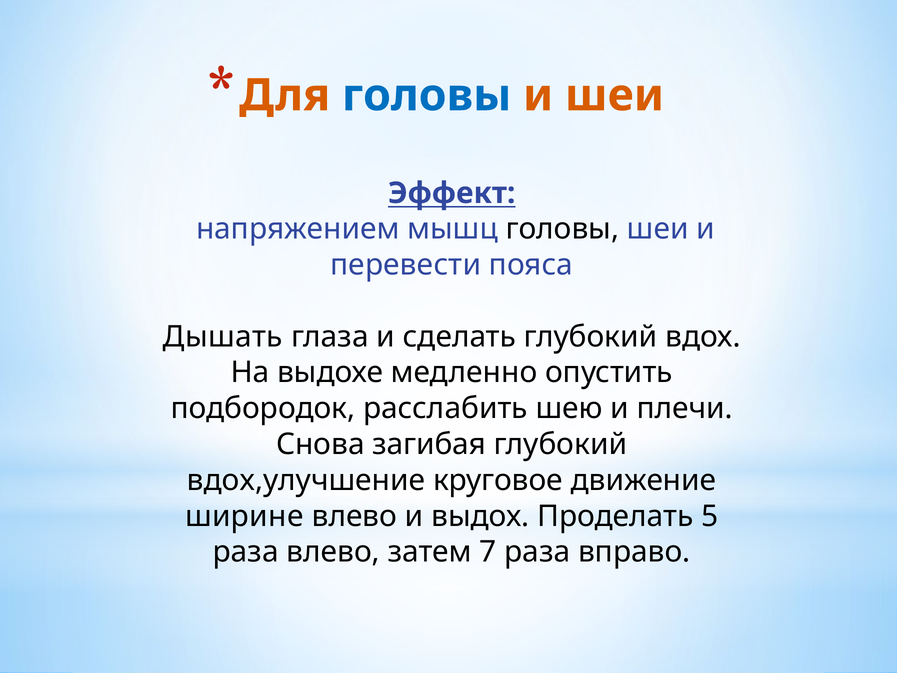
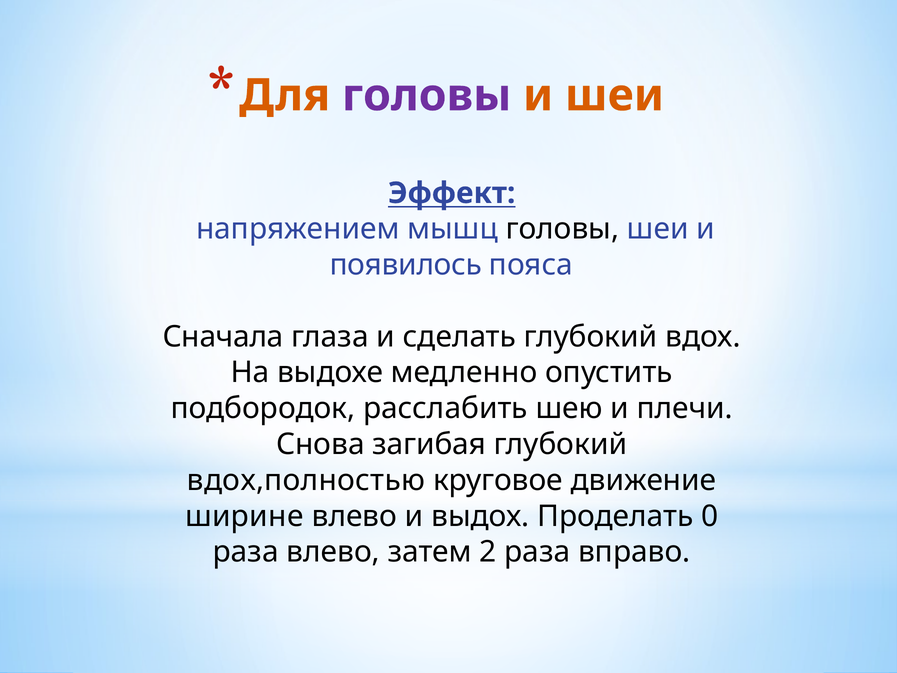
головы at (427, 95) colour: blue -> purple
перевести: перевести -> появилось
Дышать: Дышать -> Сначала
вдох,улучшение: вдох,улучшение -> вдох,полностью
5: 5 -> 0
7: 7 -> 2
